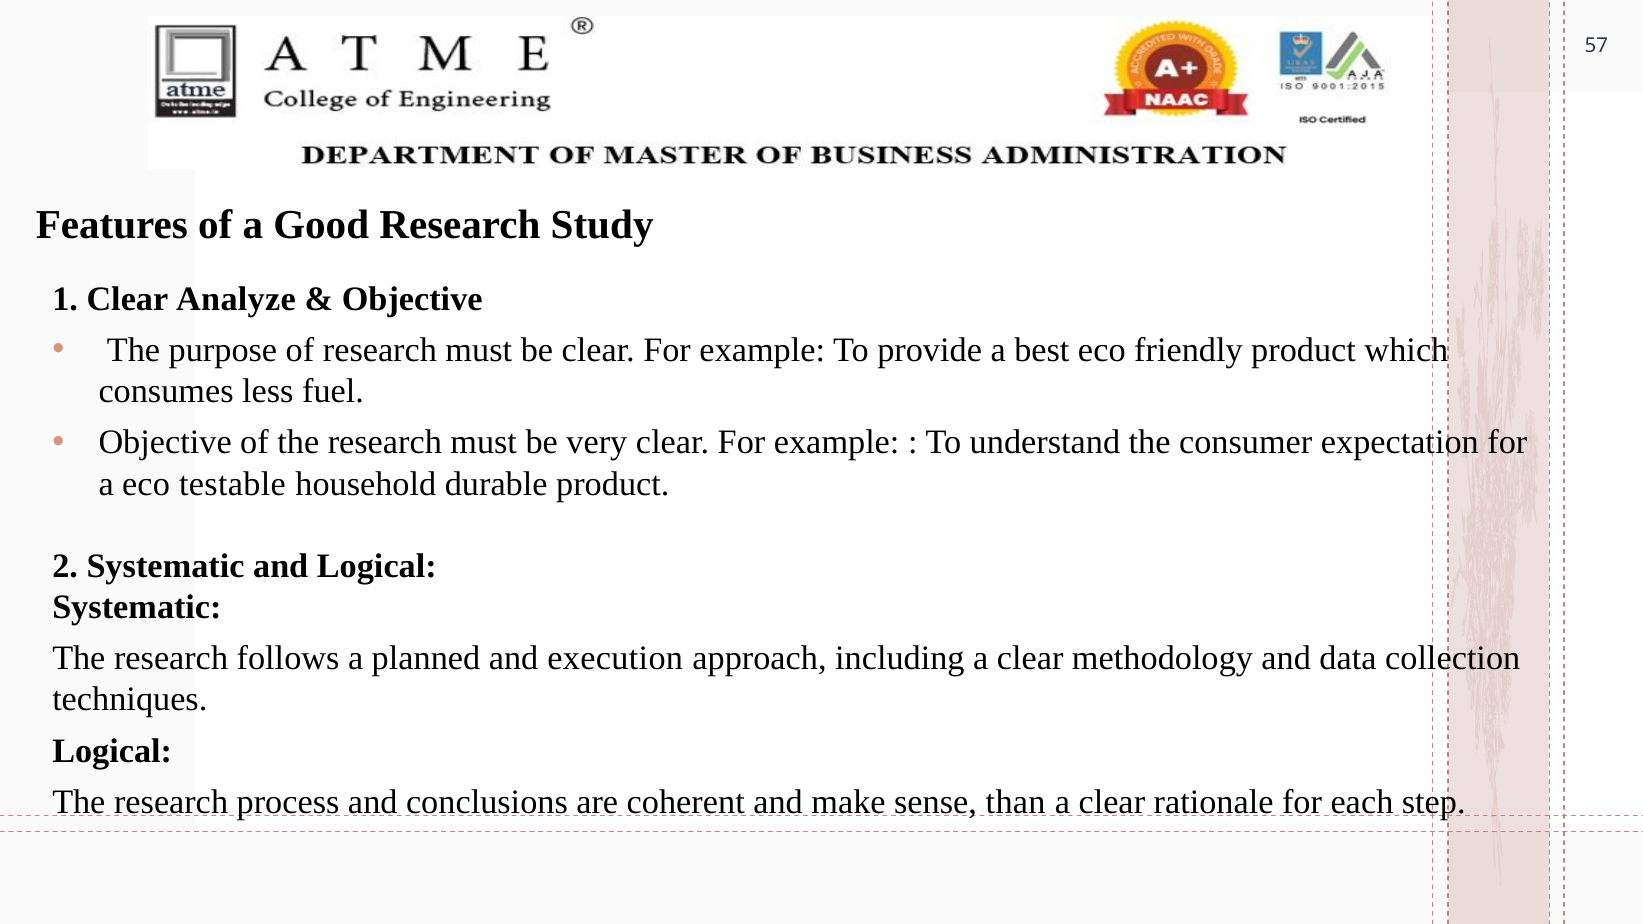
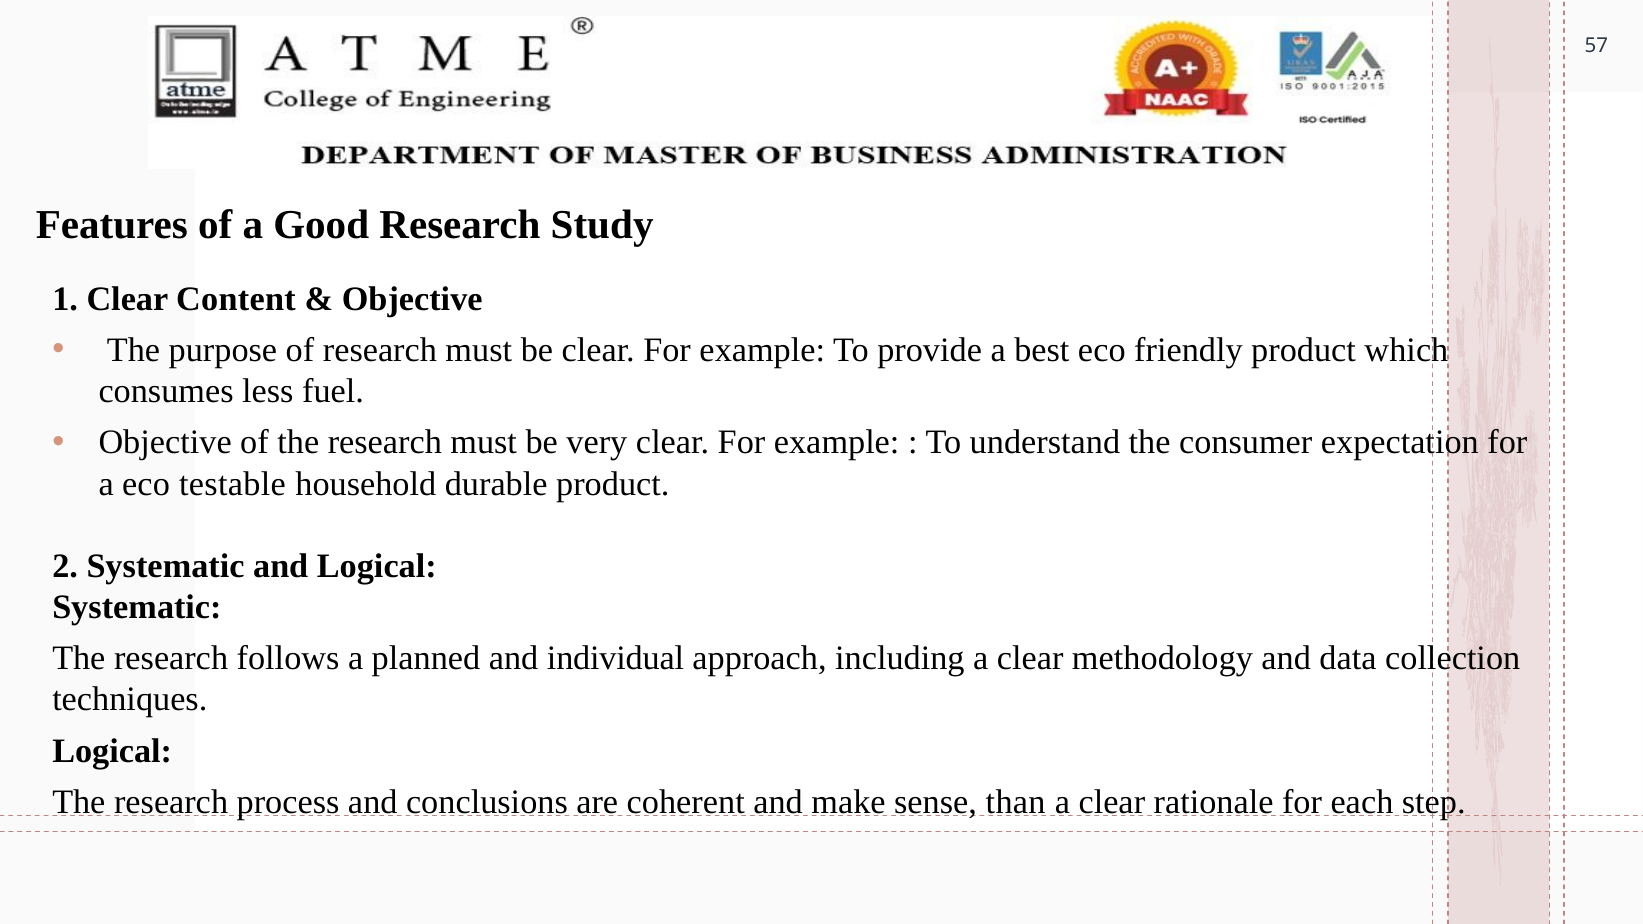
Analyze: Analyze -> Content
execution: execution -> individual
